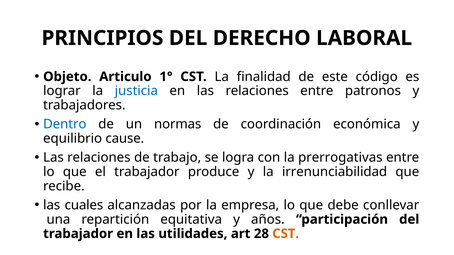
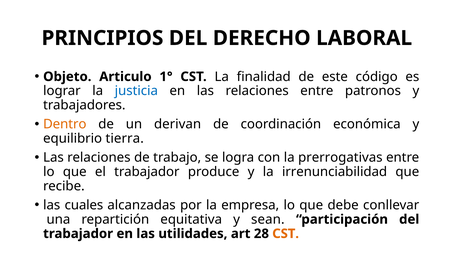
Dentro colour: blue -> orange
normas: normas -> derivan
cause: cause -> tierra
años: años -> sean
